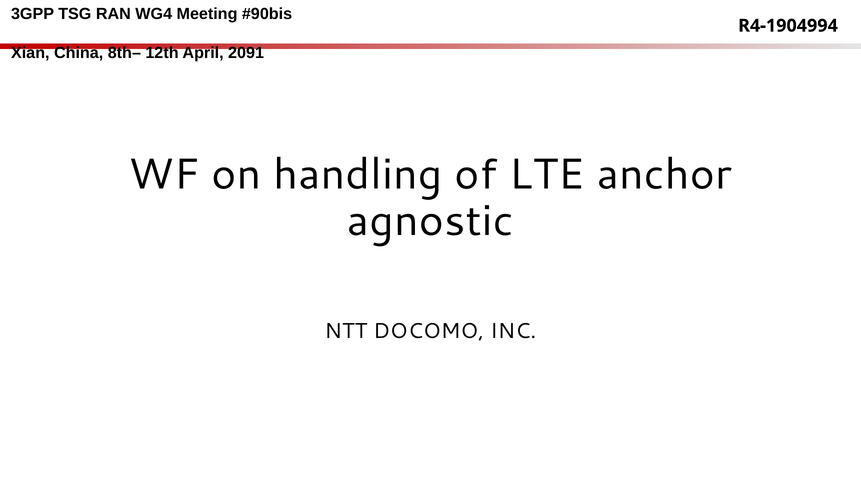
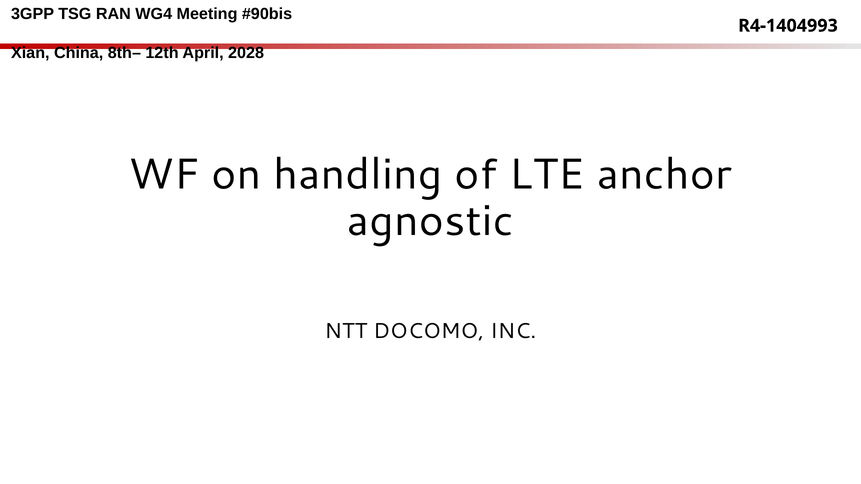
R4-1904994: R4-1904994 -> R4-1404993
2091: 2091 -> 2028
